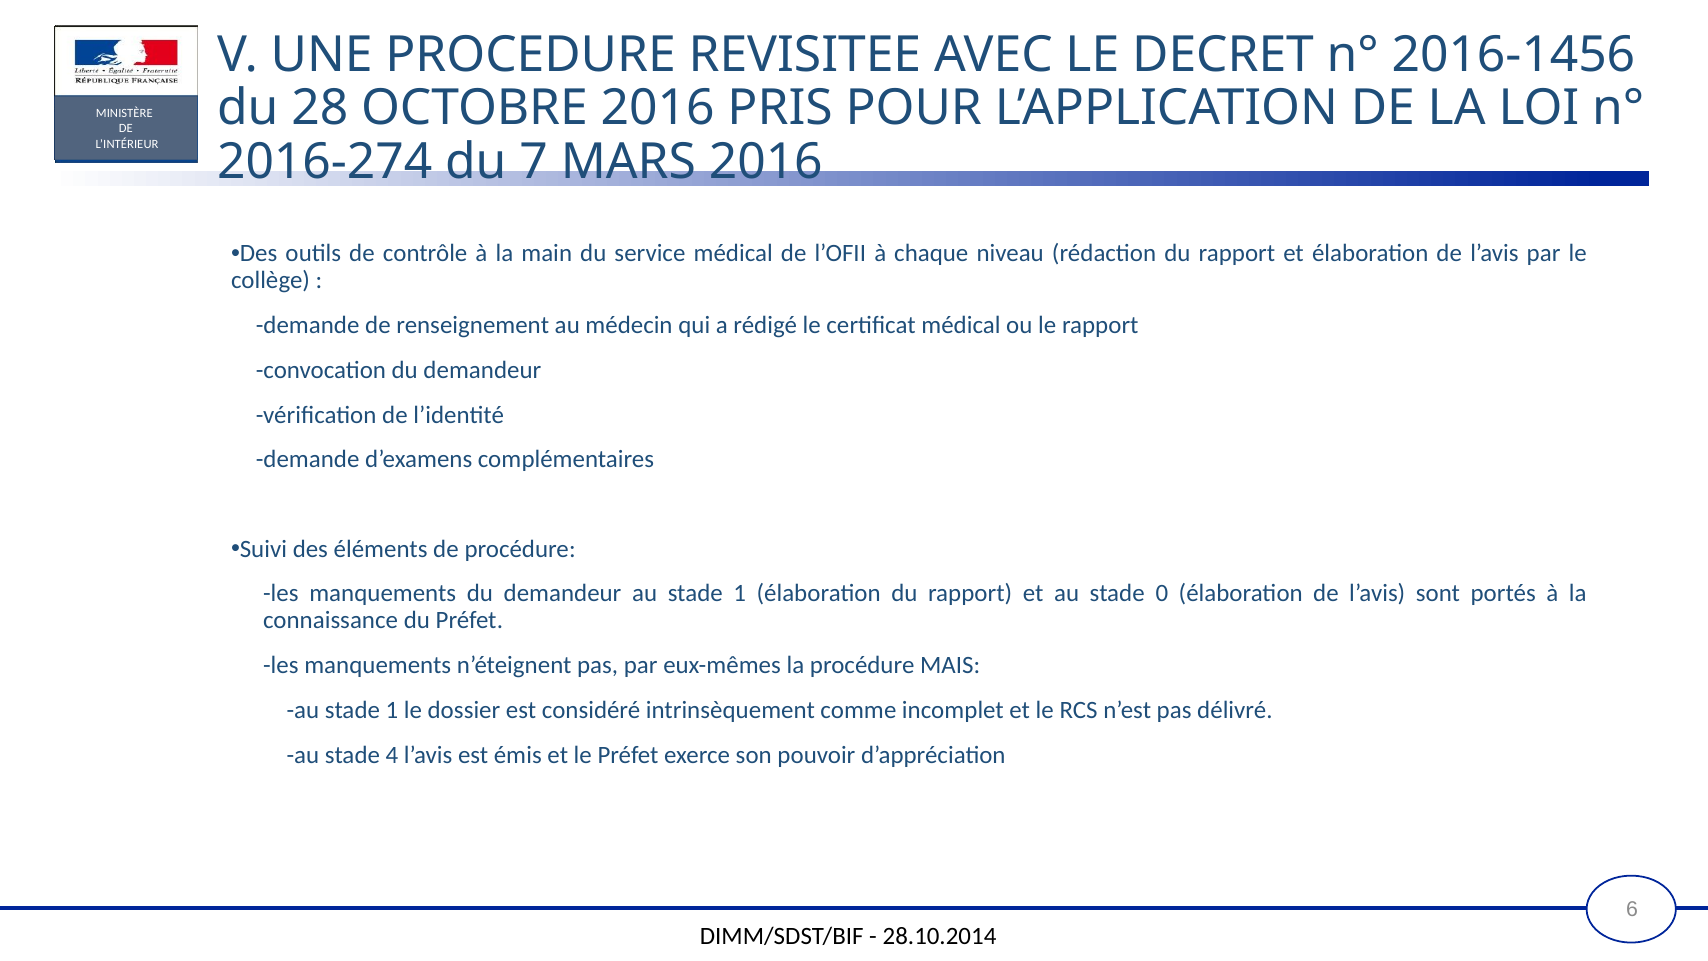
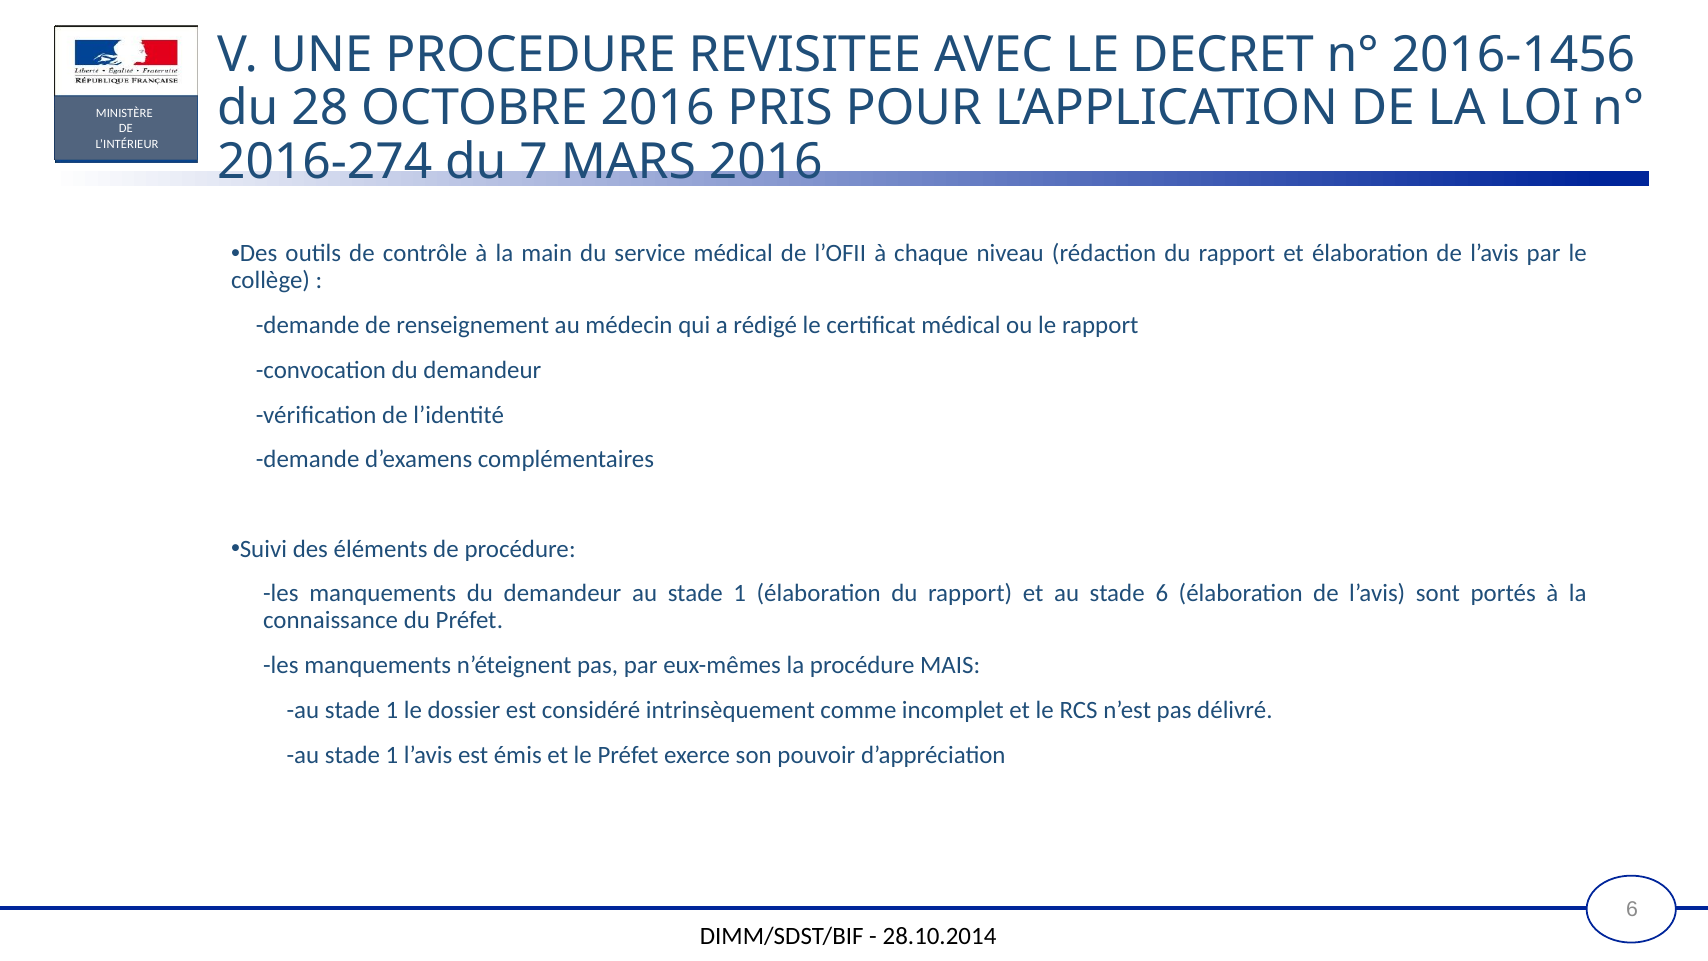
stade 0: 0 -> 6
4 at (392, 755): 4 -> 1
